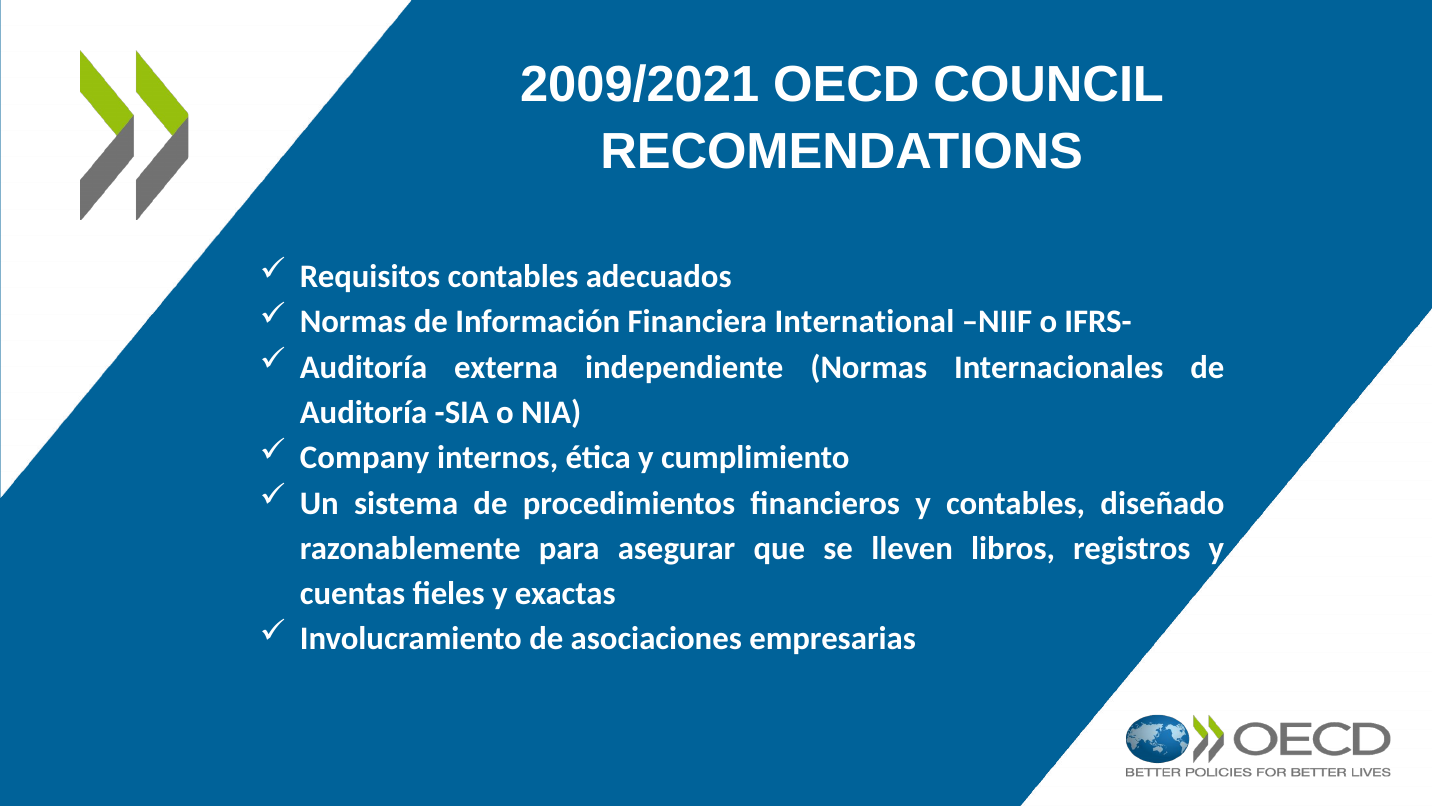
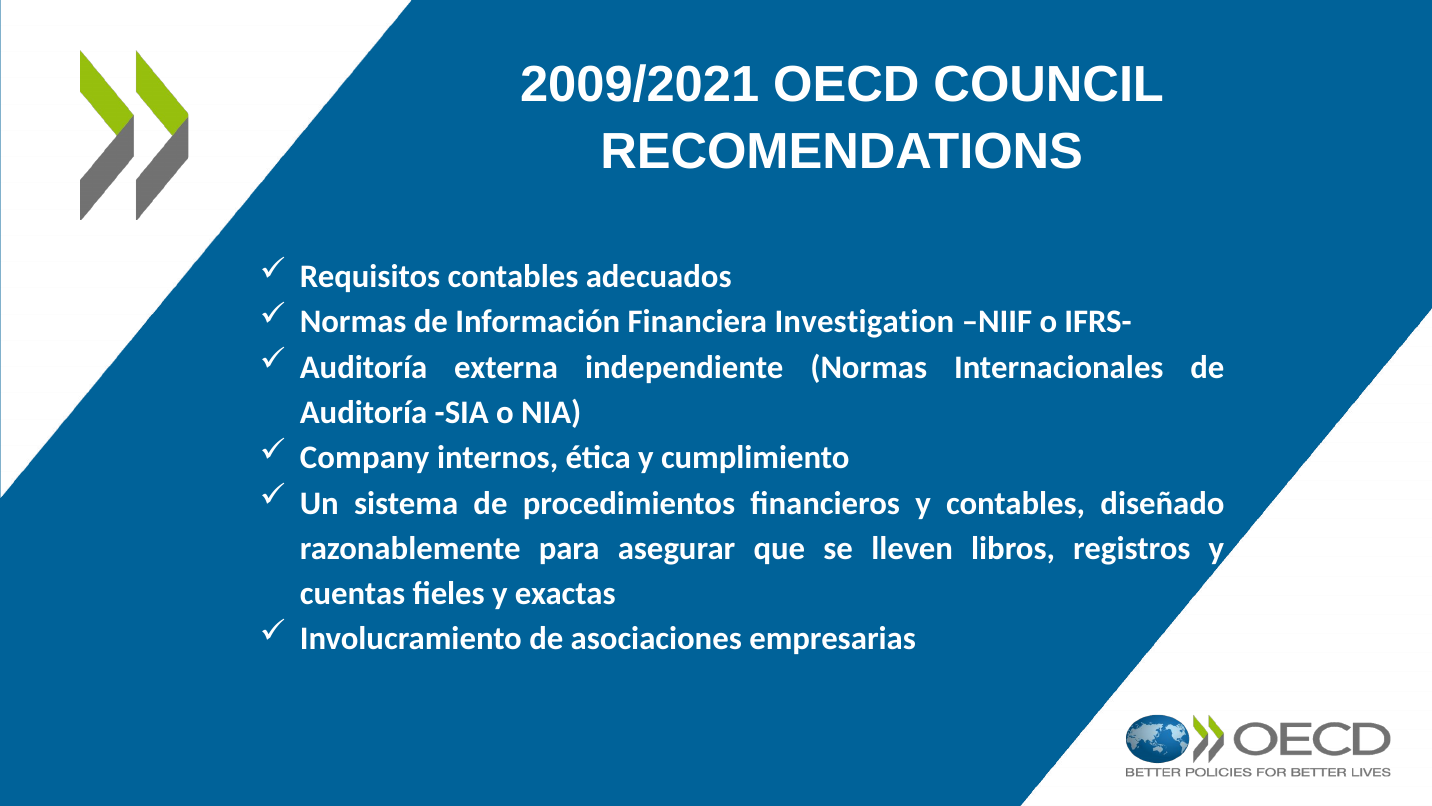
International: International -> Investigation
